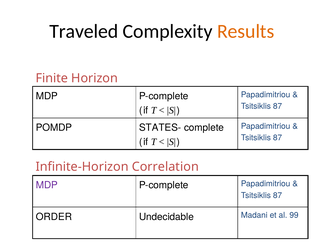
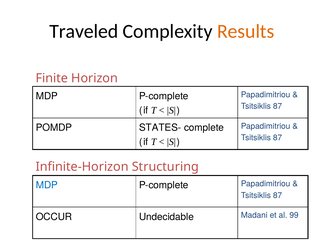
Correlation: Correlation -> Structuring
MDP at (47, 185) colour: purple -> blue
ORDER: ORDER -> OCCUR
